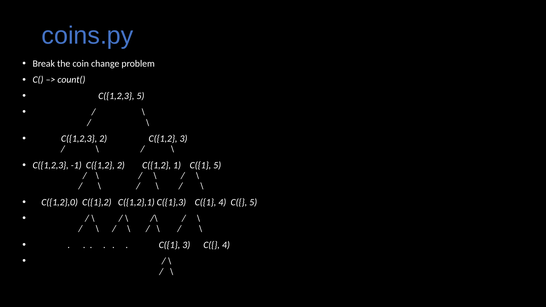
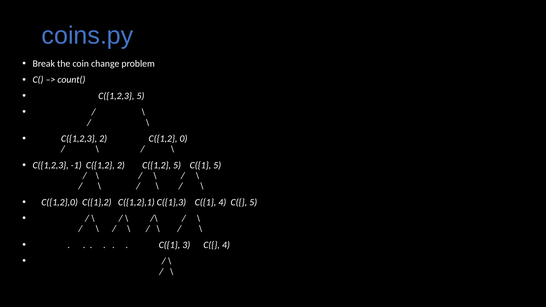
C({1,2 3: 3 -> 0
C({1,2 1: 1 -> 5
